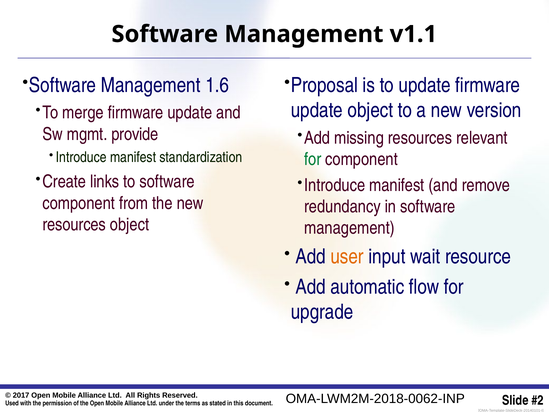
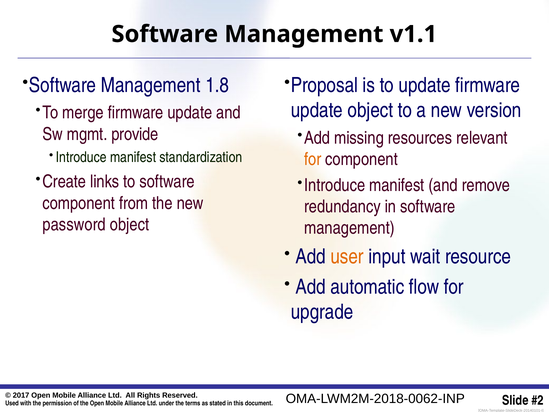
1.6: 1.6 -> 1.8
for at (313, 159) colour: green -> orange
resources at (74, 225): resources -> password
